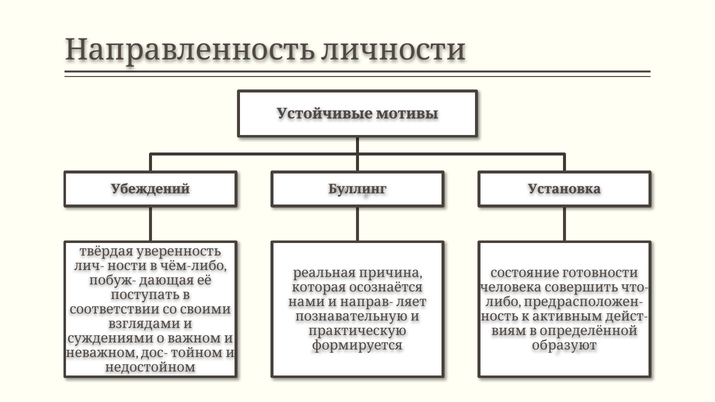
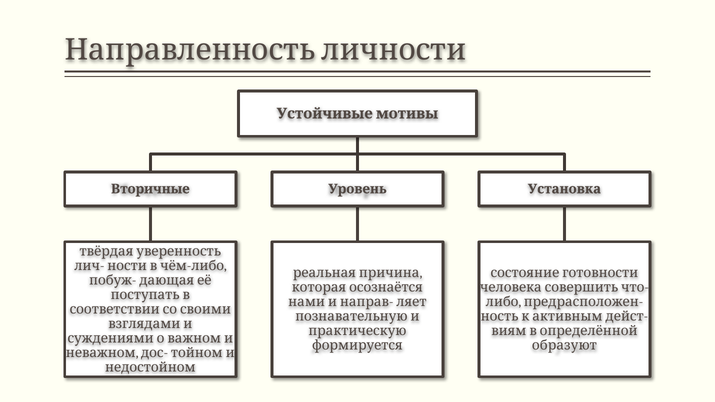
Убеждений: Убеждений -> Вторичные
Буллинг: Буллинг -> Уровень
